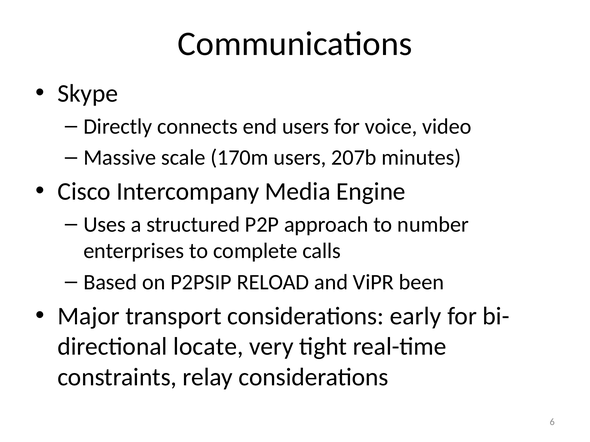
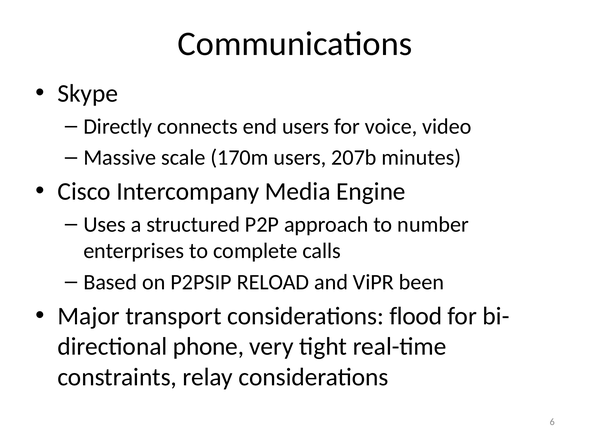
early: early -> flood
locate: locate -> phone
